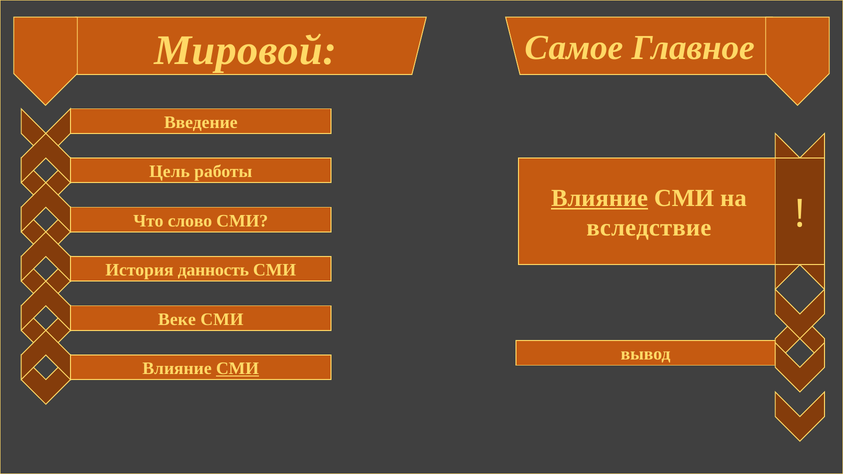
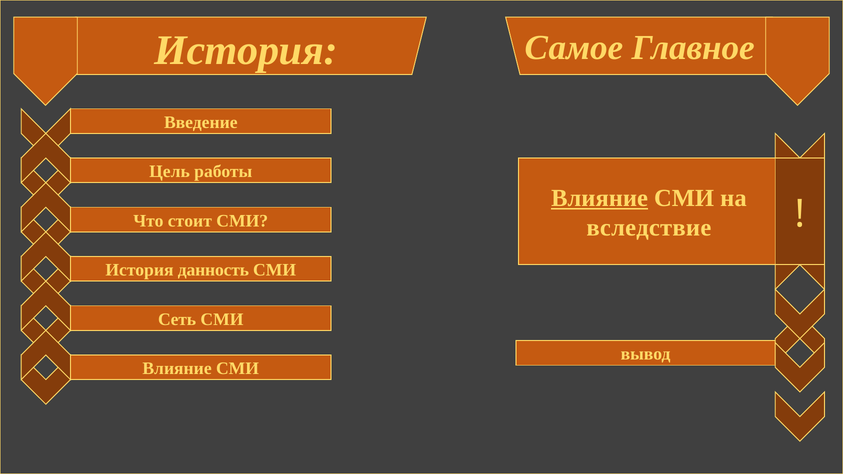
Мировой at (246, 51): Мировой -> История
слово: слово -> стоит
Веке: Веке -> Сеть
СМИ at (238, 369) underline: present -> none
